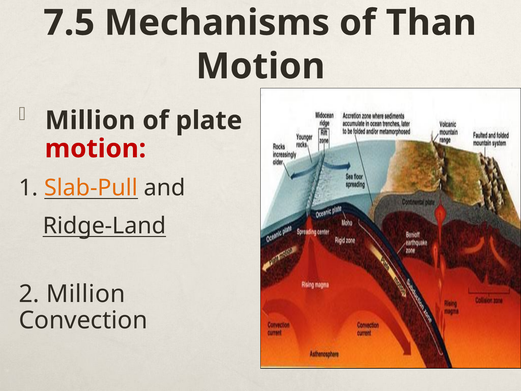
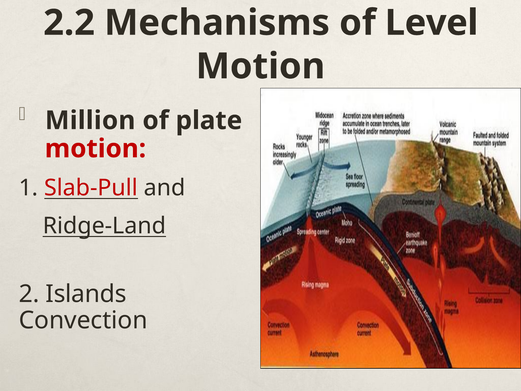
7.5: 7.5 -> 2.2
Than: Than -> Level
Slab-Pull colour: orange -> red
2 Million: Million -> Islands
